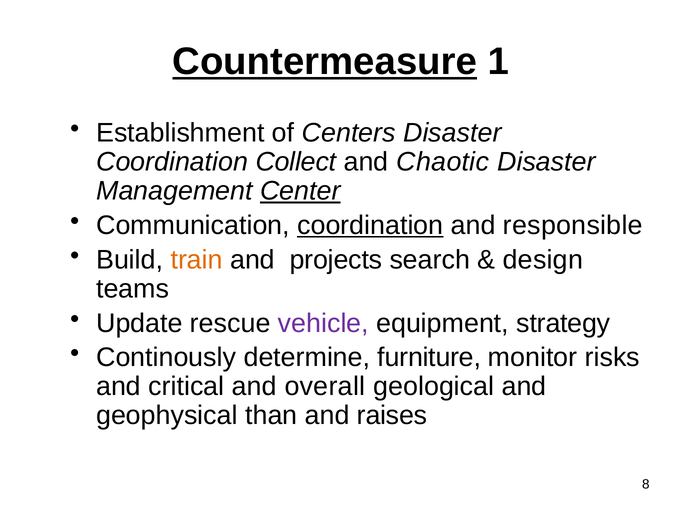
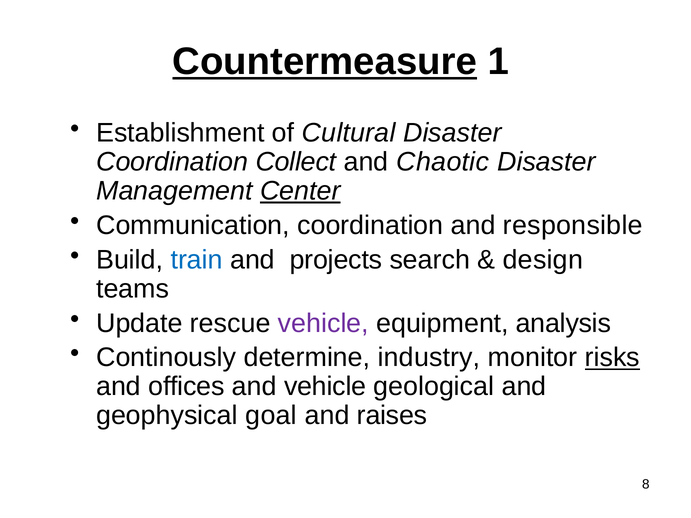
Centers: Centers -> Cultural
coordination at (370, 225) underline: present -> none
train colour: orange -> blue
strategy: strategy -> analysis
furniture: furniture -> industry
risks underline: none -> present
critical: critical -> offices
and overall: overall -> vehicle
than: than -> goal
